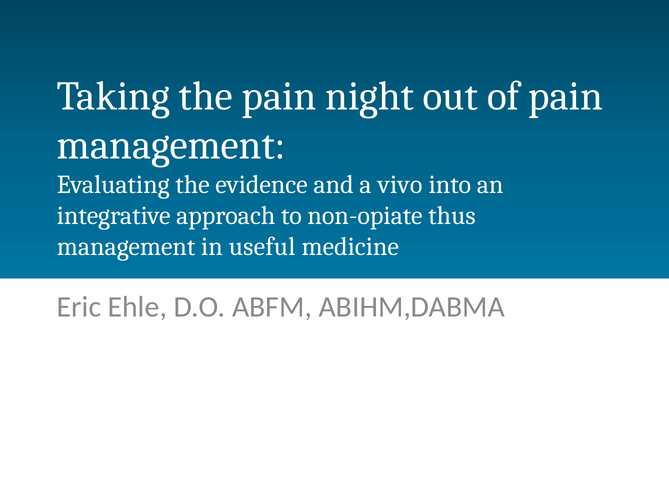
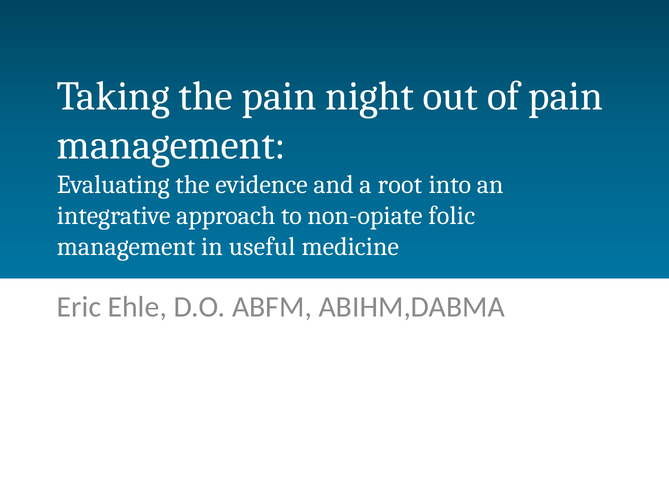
vivo: vivo -> root
thus: thus -> folic
